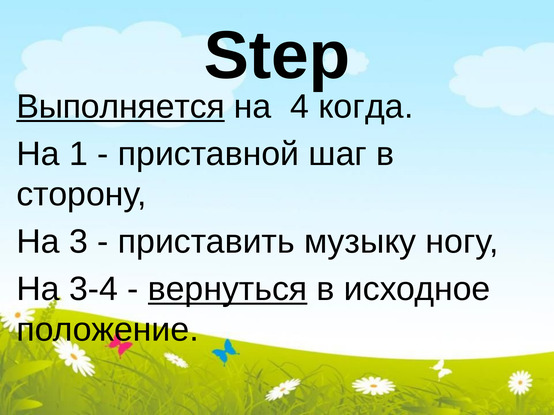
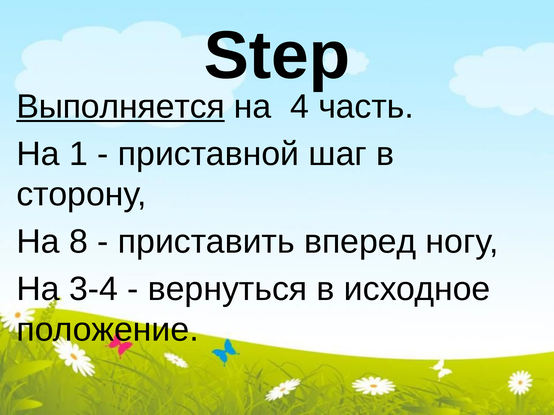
когда: когда -> часть
3: 3 -> 8
музыку: музыку -> вперед
вернуться underline: present -> none
